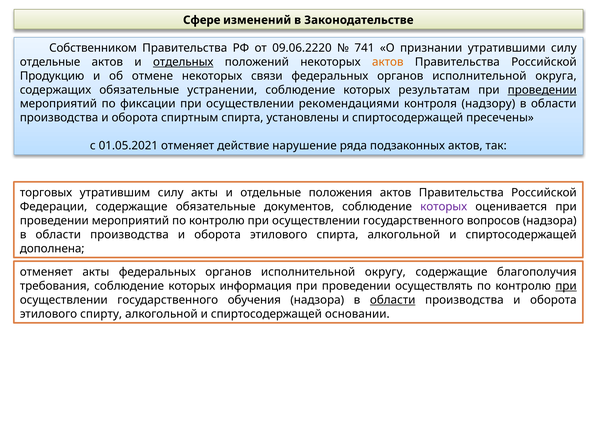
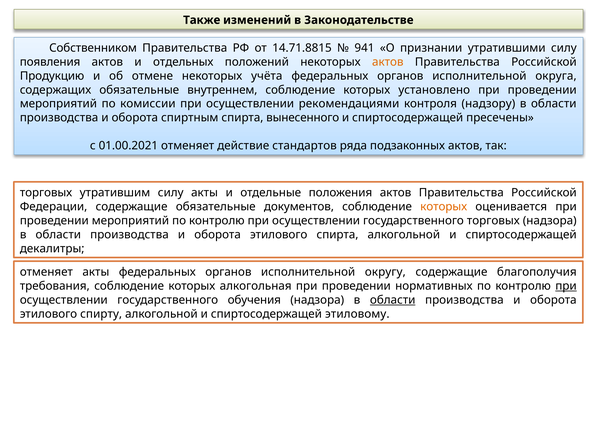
Сфере: Сфере -> Также
09.06.2220: 09.06.2220 -> 14.71.8815
741: 741 -> 941
отдельные at (50, 62): отдельные -> появления
отдельных underline: present -> none
связи: связи -> учёта
устранении: устранении -> внутреннем
результатам: результатам -> установлено
проведении at (542, 90) underline: present -> none
фиксации: фиксации -> комиссии
установлены: установлены -> вынесенного
01.05.2021: 01.05.2021 -> 01.00.2021
нарушение: нарушение -> стандартов
которых at (444, 207) colour: purple -> orange
государственного вопросов: вопросов -> торговых
дополнена: дополнена -> декалитры
информация: информация -> алкогольная
осуществлять: осуществлять -> нормативных
основании: основании -> этиловому
